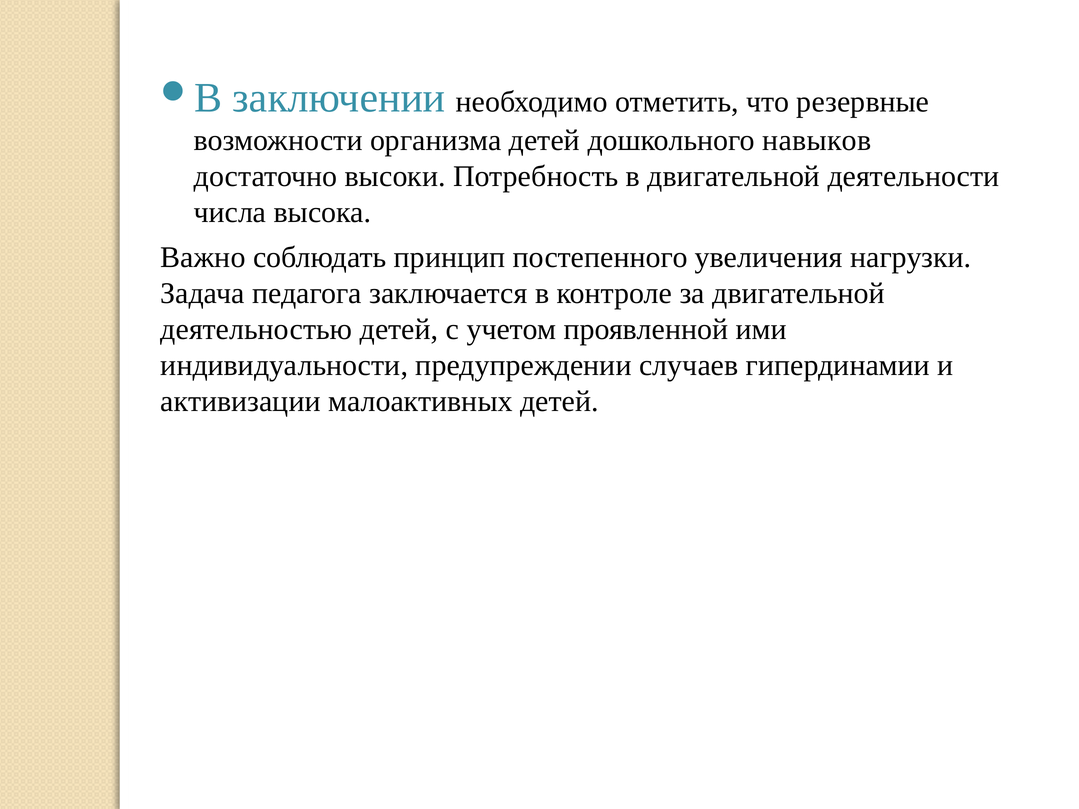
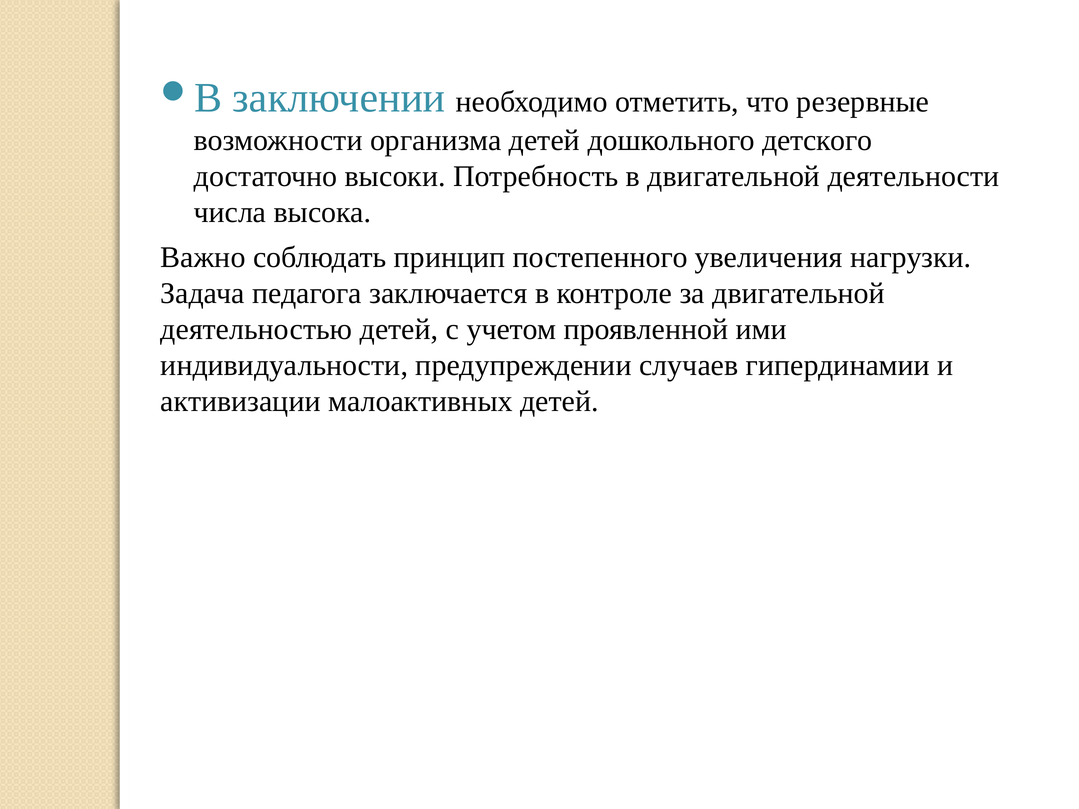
навыков: навыков -> детского
